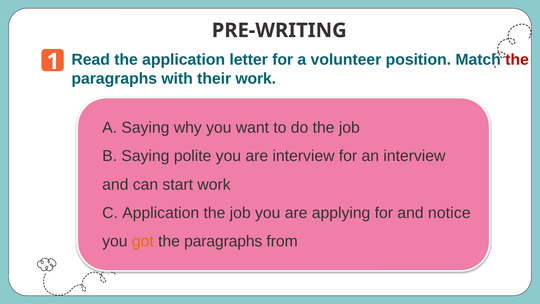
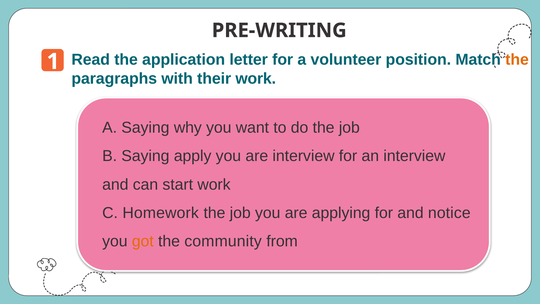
the at (517, 60) colour: red -> orange
polite: polite -> apply
C Application: Application -> Homework
paragraphs at (223, 241): paragraphs -> community
